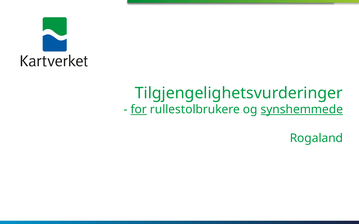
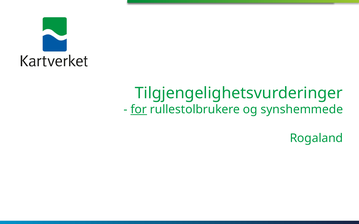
synshemmede underline: present -> none
